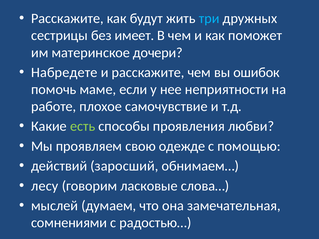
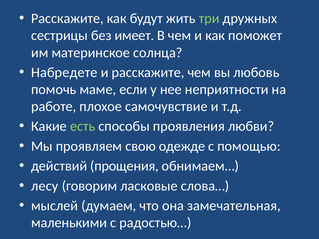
три colour: light blue -> light green
дочери: дочери -> солнца
ошибок: ошибок -> любовь
заросший: заросший -> прощения
сомнениями: сомнениями -> маленькими
